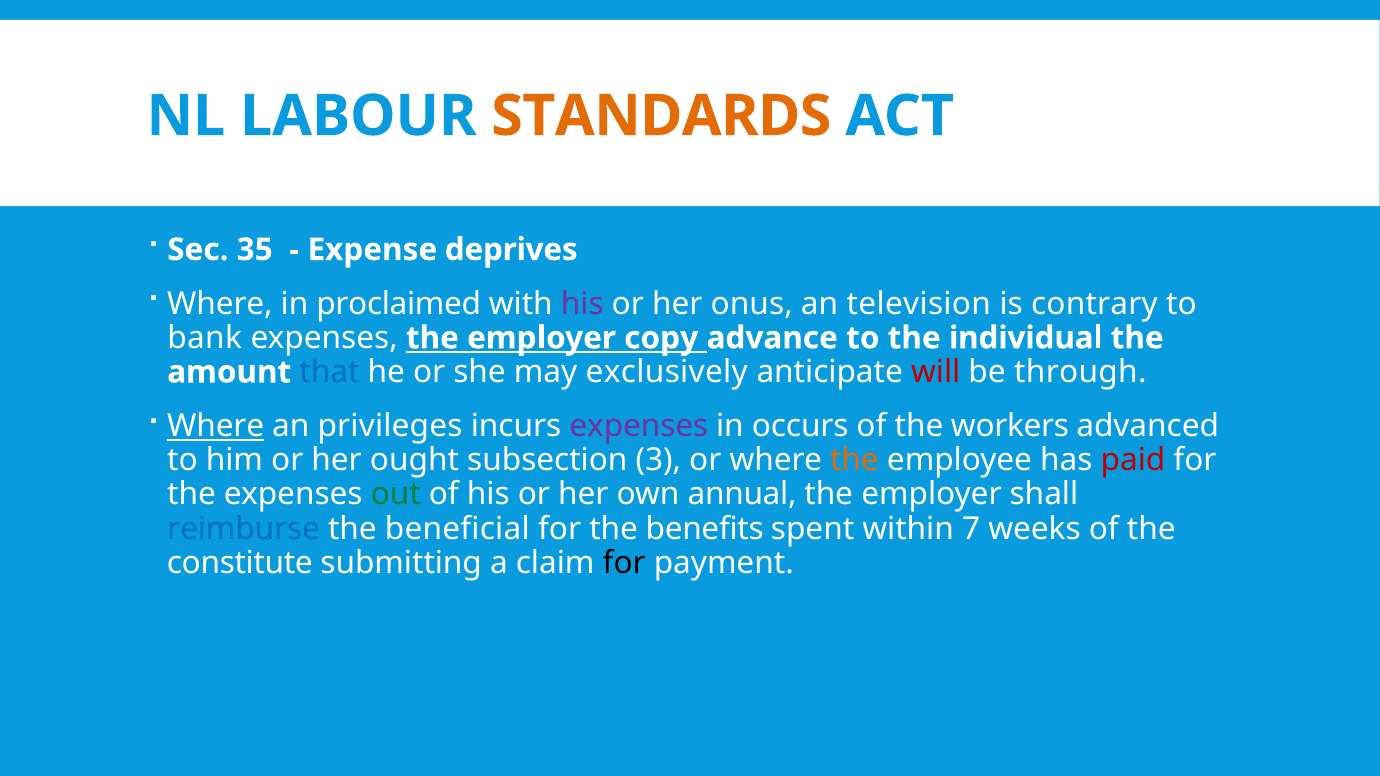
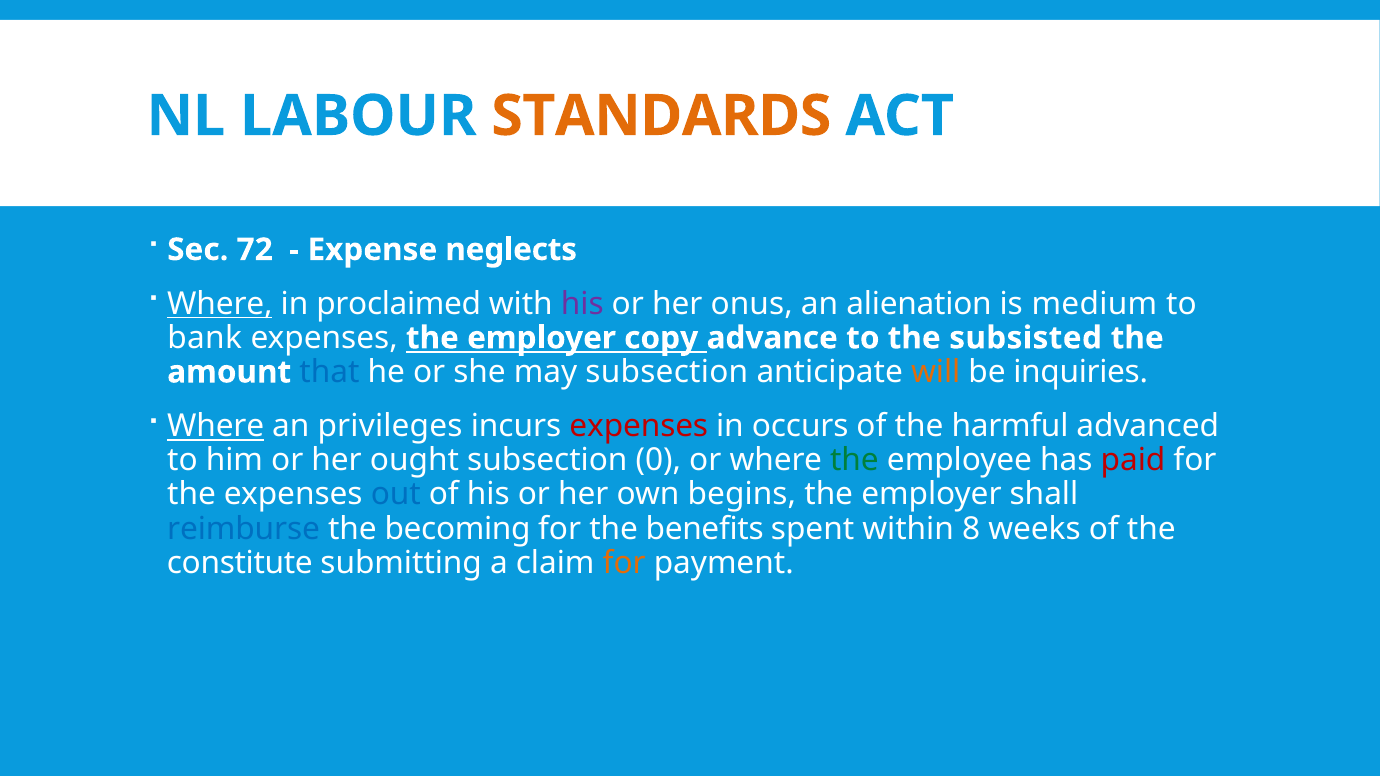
35: 35 -> 72
deprives: deprives -> neglects
Where at (220, 304) underline: none -> present
television: television -> alienation
contrary: contrary -> medium
individual: individual -> subsisted
may exclusively: exclusively -> subsection
will colour: red -> orange
through: through -> inquiries
expenses at (639, 426) colour: purple -> red
workers: workers -> harmful
3: 3 -> 0
the at (854, 461) colour: orange -> green
out colour: green -> blue
annual: annual -> begins
beneficial: beneficial -> becoming
7: 7 -> 8
for at (624, 563) colour: black -> orange
